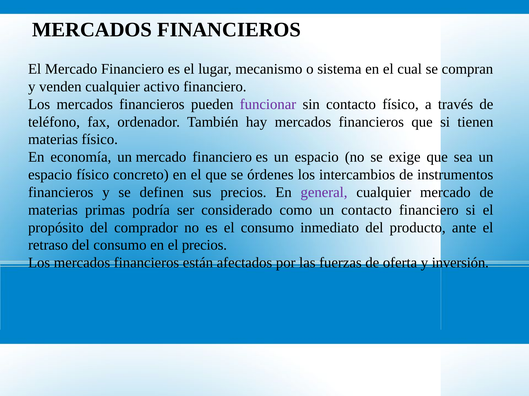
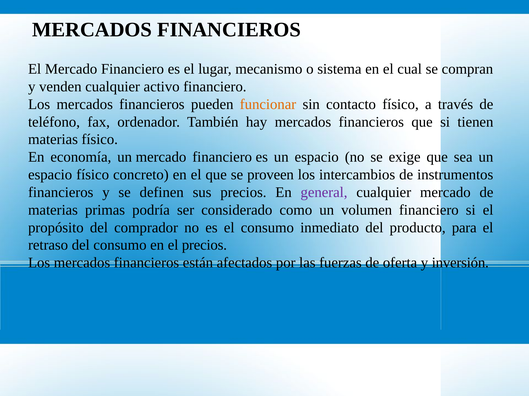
funcionar colour: purple -> orange
órdenes: órdenes -> proveen
un contacto: contacto -> volumen
ante: ante -> para
